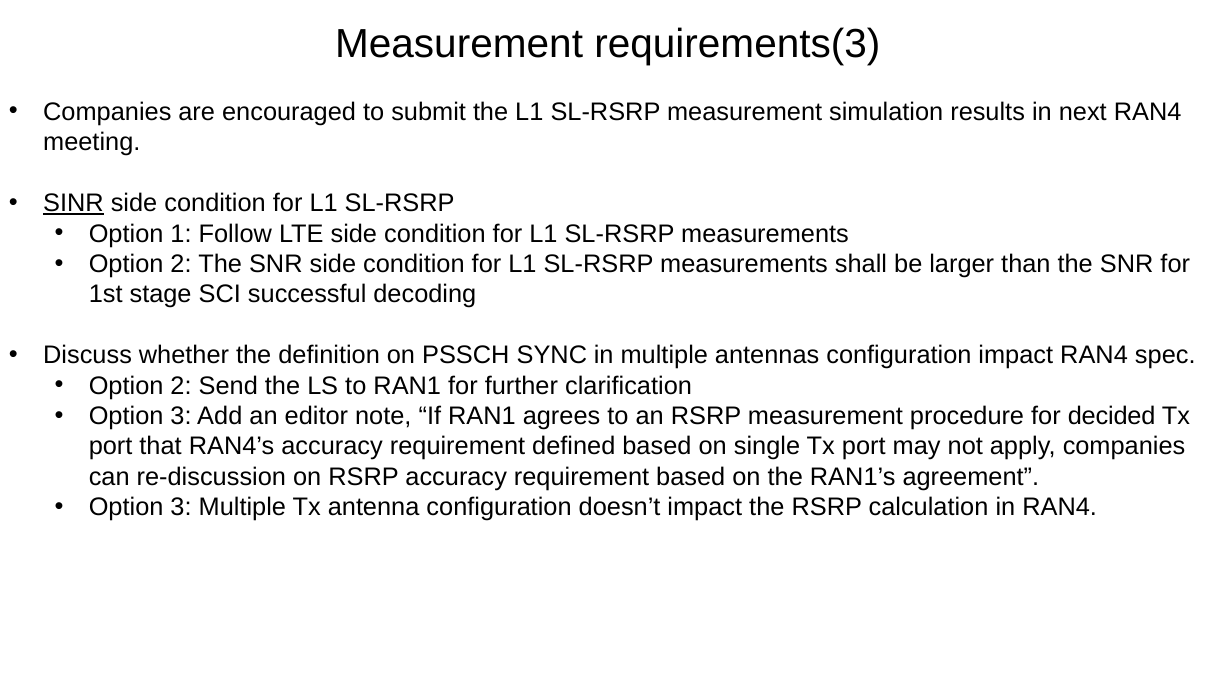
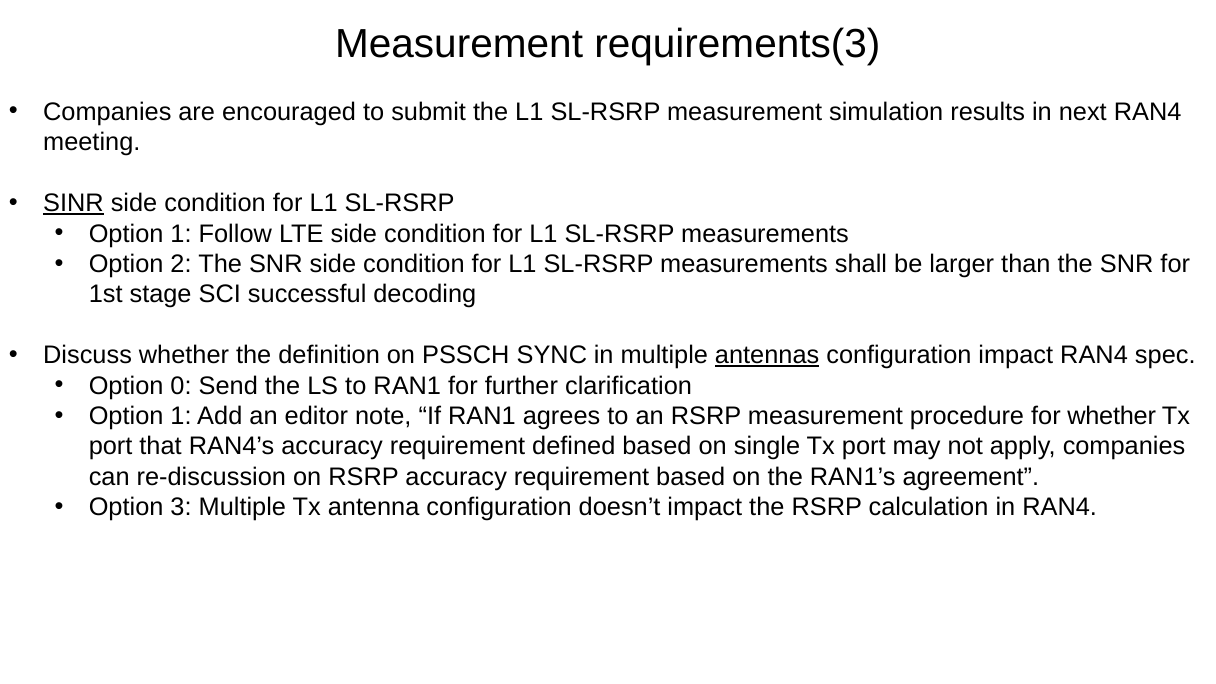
antennas underline: none -> present
2 at (181, 386): 2 -> 0
3 at (181, 416): 3 -> 1
for decided: decided -> whether
